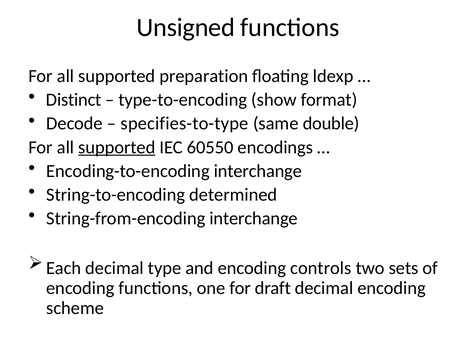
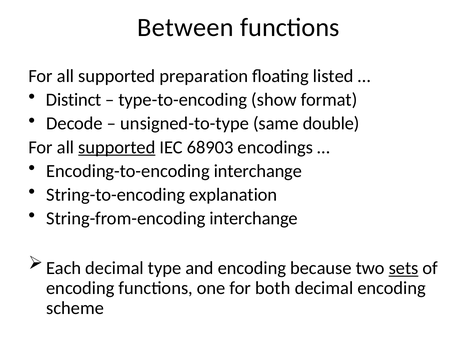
Unsigned: Unsigned -> Between
ldexp: ldexp -> listed
specifies-to-type: specifies-to-type -> unsigned-to-type
60550: 60550 -> 68903
determined: determined -> explanation
controls: controls -> because
sets underline: none -> present
draft: draft -> both
